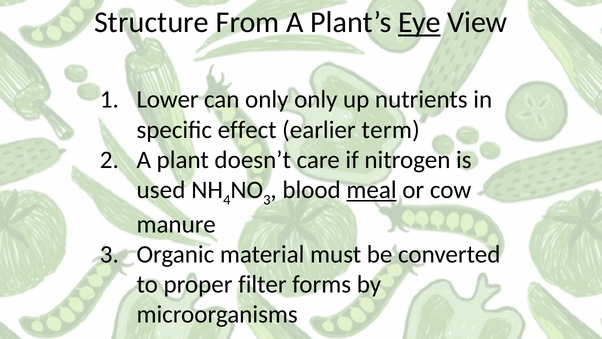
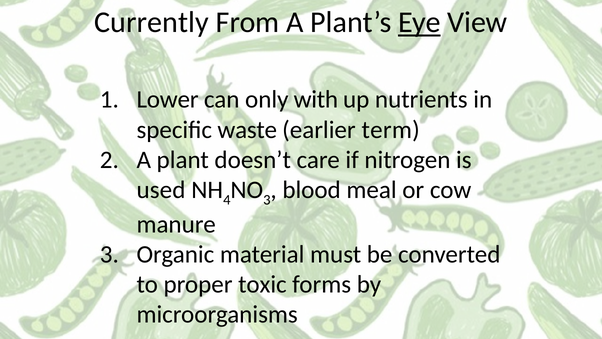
Structure: Structure -> Currently
only only: only -> with
effect: effect -> waste
meal underline: present -> none
filter: filter -> toxic
